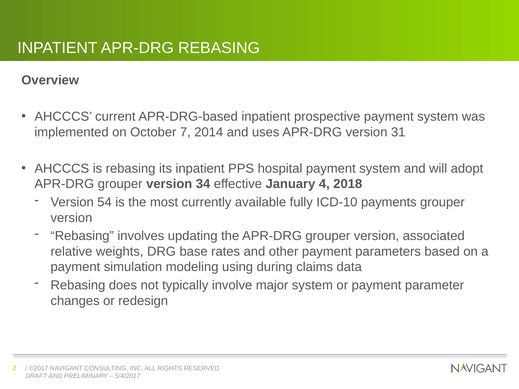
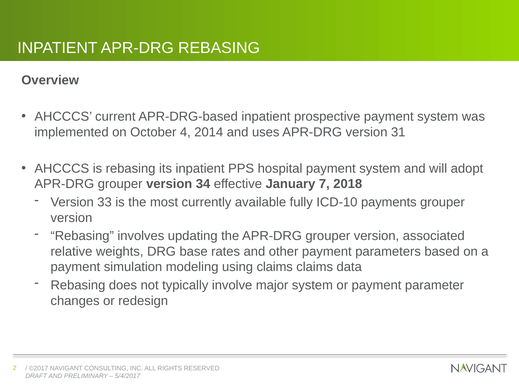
7: 7 -> 4
4: 4 -> 7
54: 54 -> 33
using during: during -> claims
